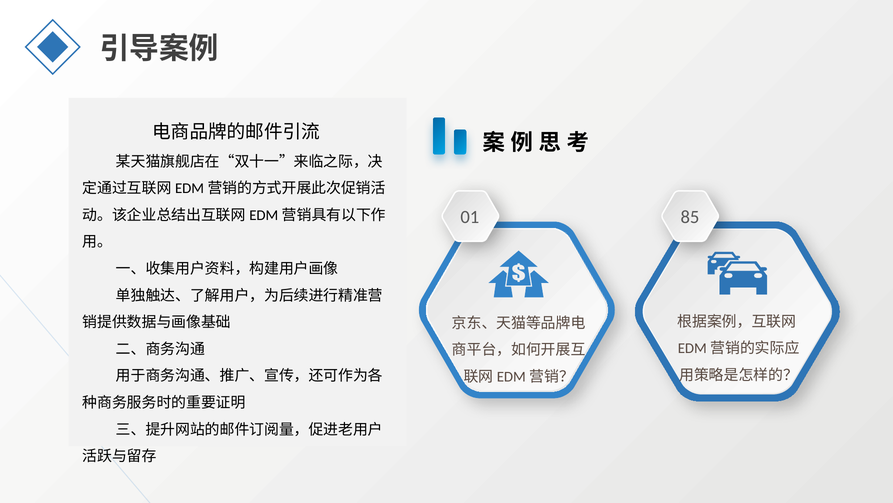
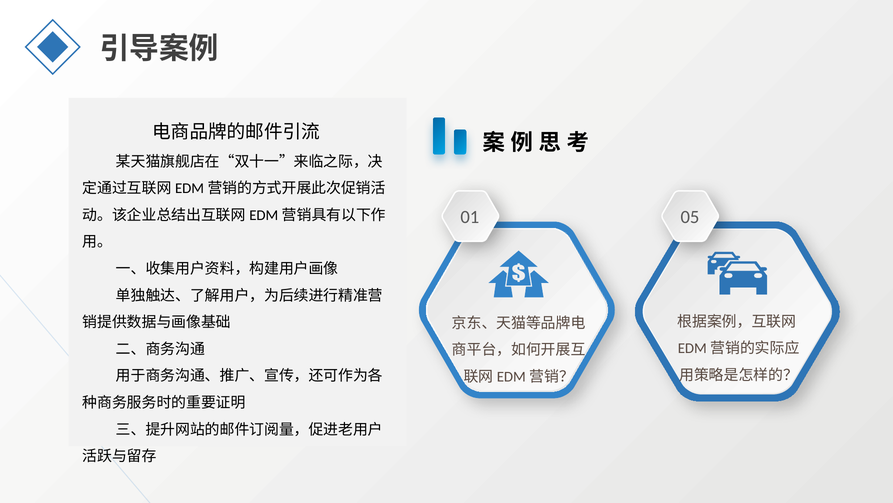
85: 85 -> 05
